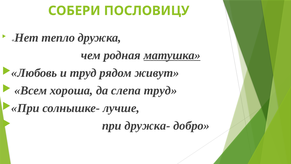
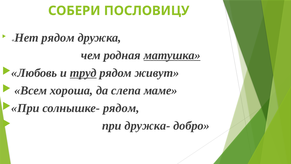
Нет тепло: тепло -> рядом
труд at (83, 73) underline: none -> present
слепа труд: труд -> маме
солнышке- лучше: лучше -> рядом
